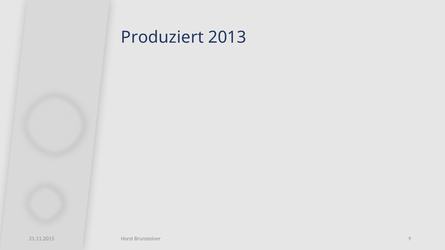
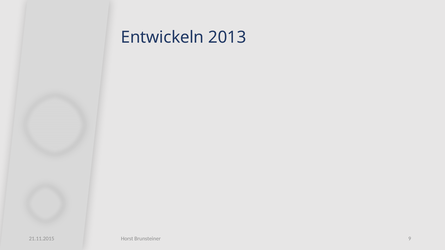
Produziert: Produziert -> Entwickeln
